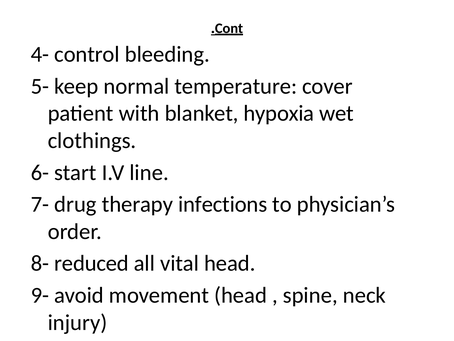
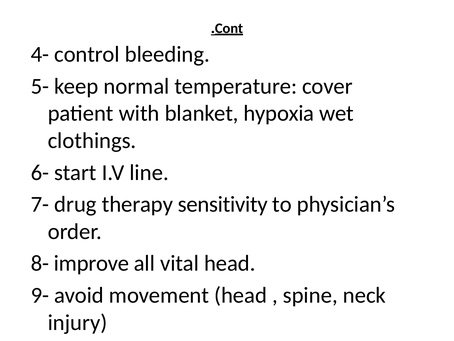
infections: infections -> sensitivity
reduced: reduced -> improve
